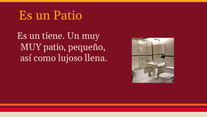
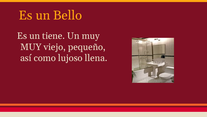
un Patio: Patio -> Bello
MUY patio: patio -> viejo
